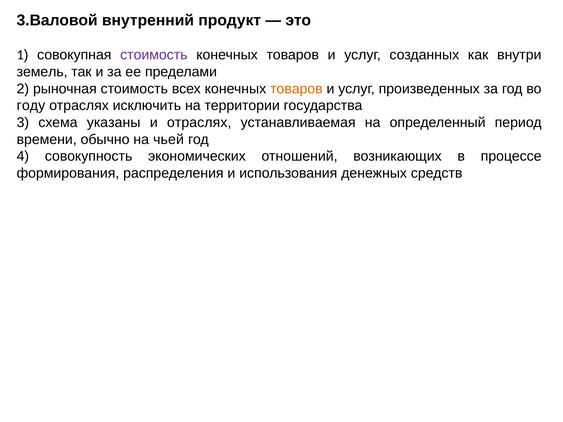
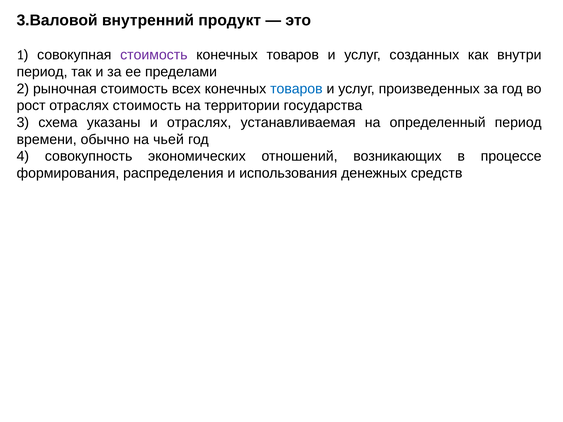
земель at (42, 72): земель -> период
товаров at (296, 89) colour: orange -> blue
году: году -> рост
отраслях исключить: исключить -> стоимость
